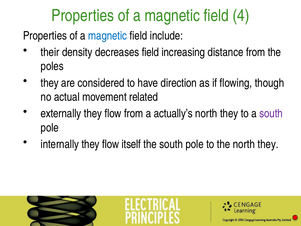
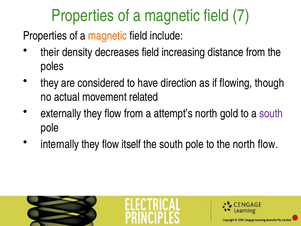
4: 4 -> 7
magnetic at (108, 36) colour: blue -> orange
actually’s: actually’s -> attempt’s
they at (229, 113): they -> gold
the north they: they -> flow
